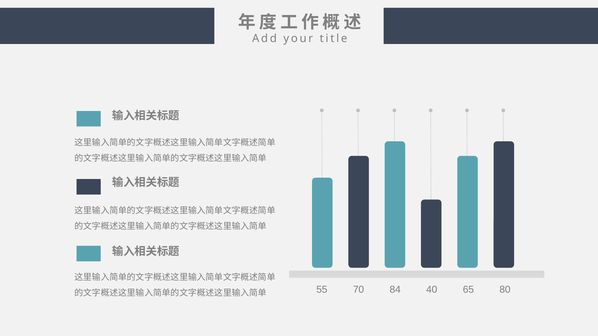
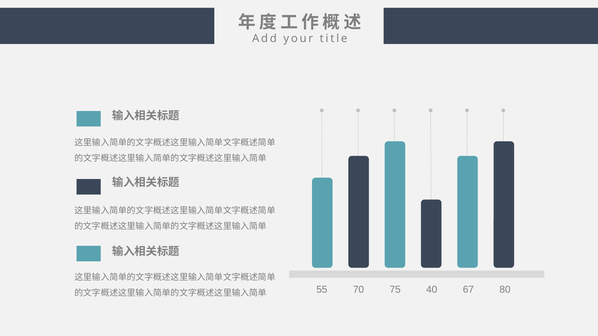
84: 84 -> 75
65: 65 -> 67
